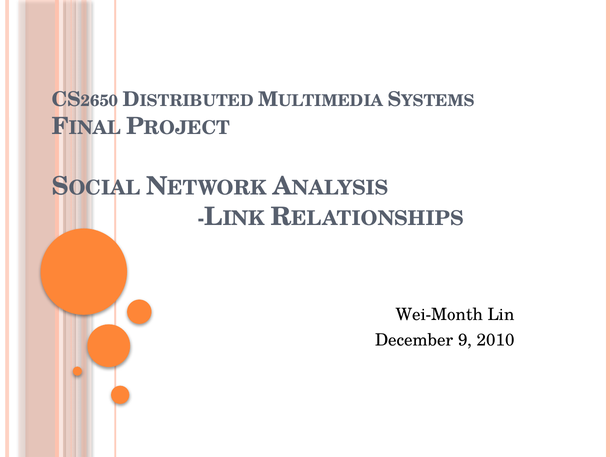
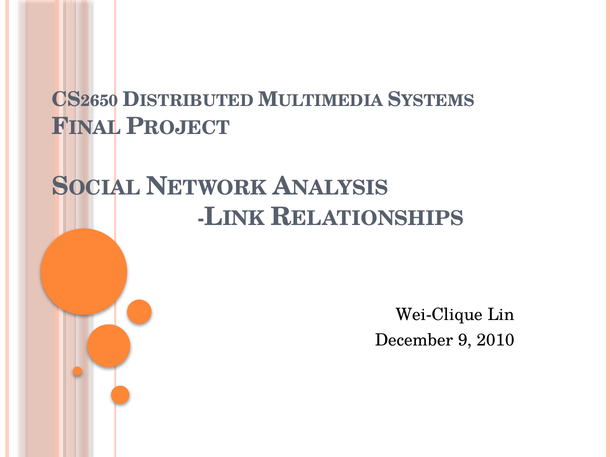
Wei-Month: Wei-Month -> Wei-Clique
